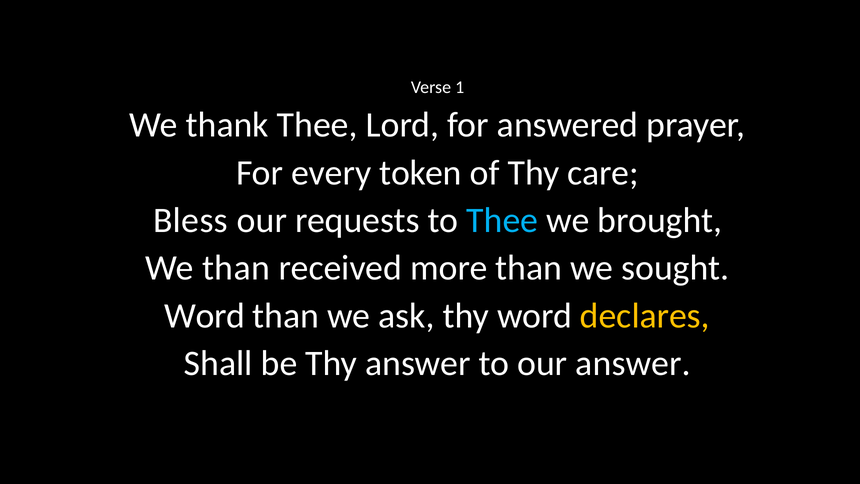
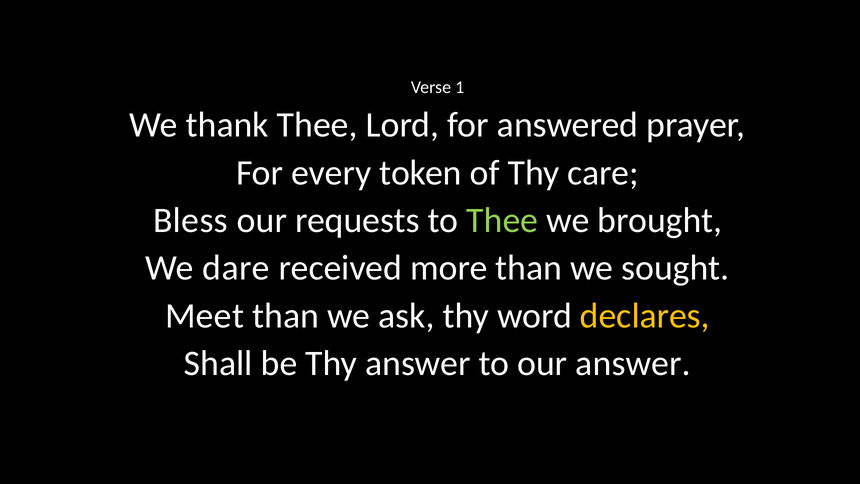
Thee at (502, 220) colour: light blue -> light green
We than: than -> dare
Word at (205, 316): Word -> Meet
